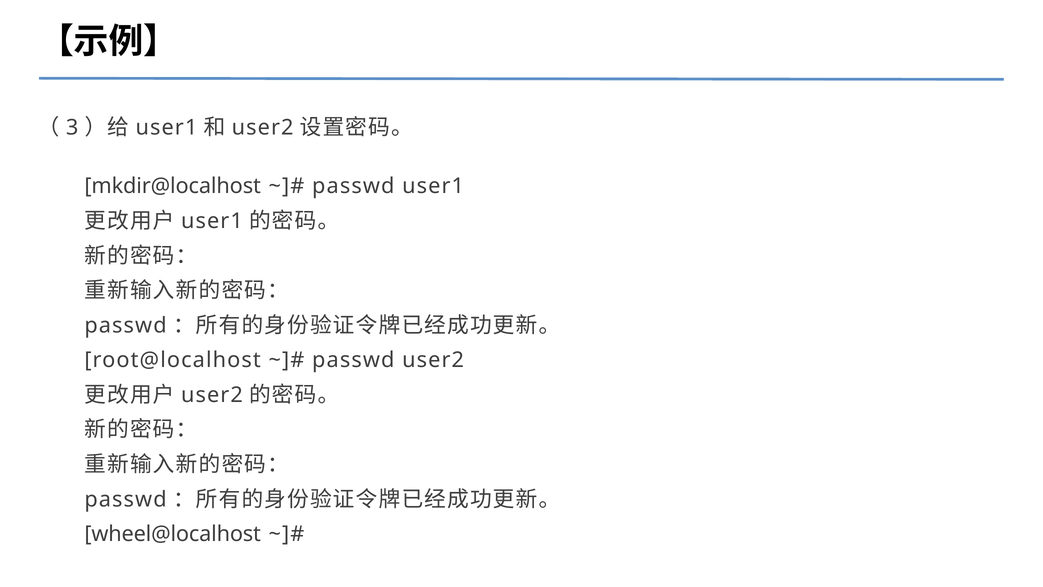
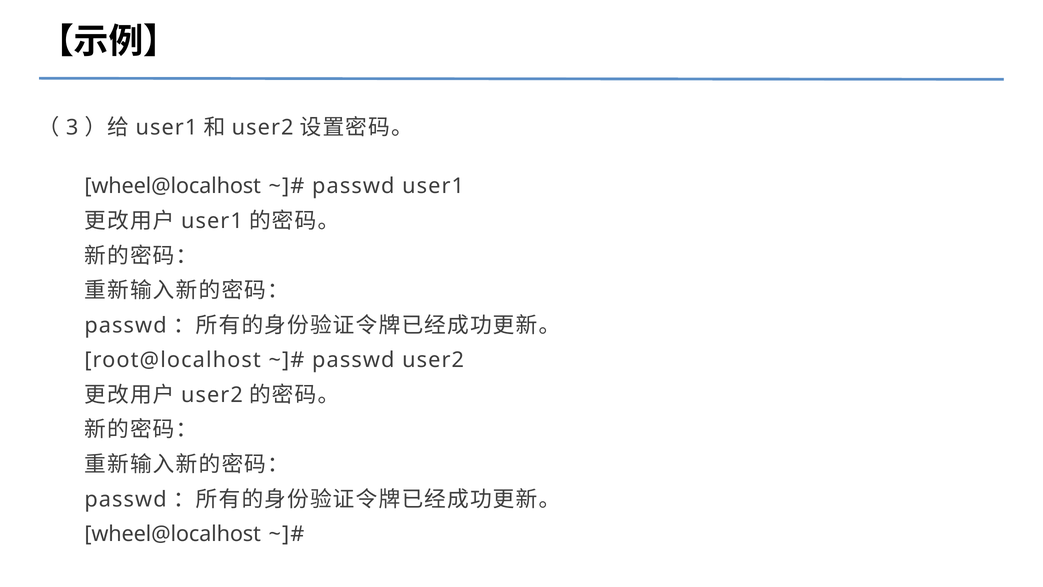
mkdir@localhost at (173, 186): mkdir@localhost -> wheel@localhost
